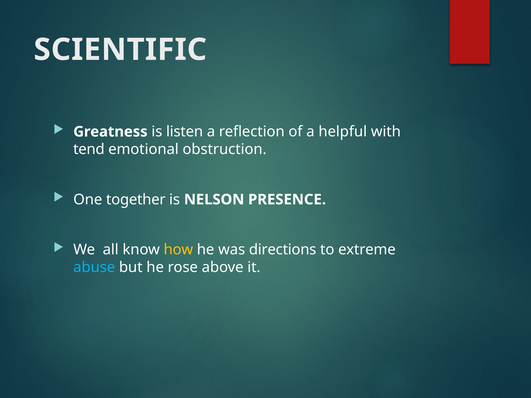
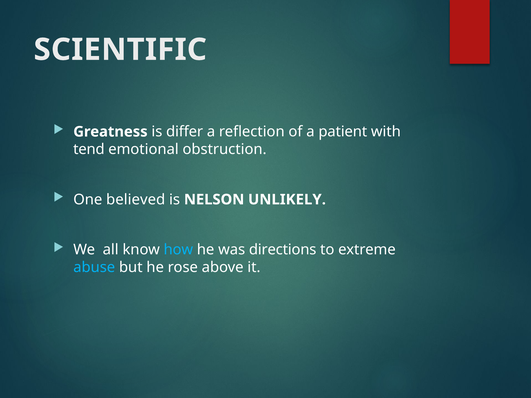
listen: listen -> differ
helpful: helpful -> patient
together: together -> believed
PRESENCE: PRESENCE -> UNLIKELY
how colour: yellow -> light blue
